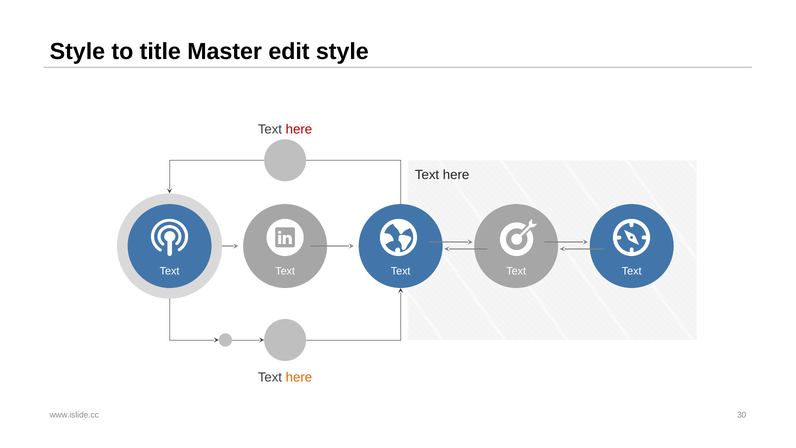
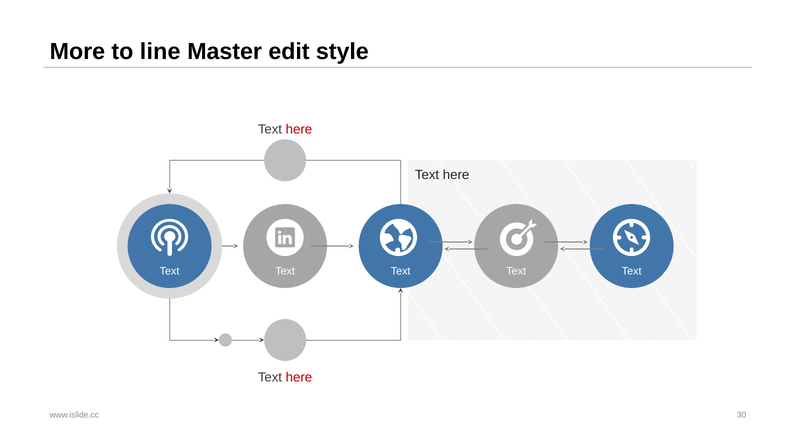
Style at (77, 51): Style -> More
title: title -> line
here at (299, 377) colour: orange -> red
